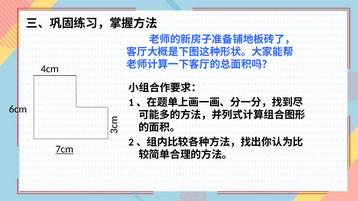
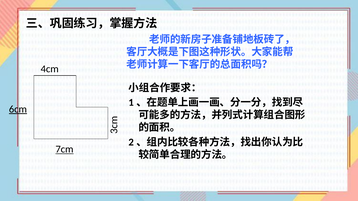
6cm underline: none -> present
